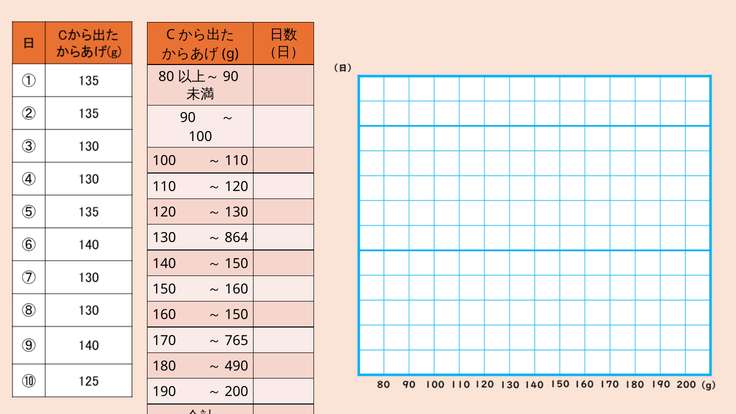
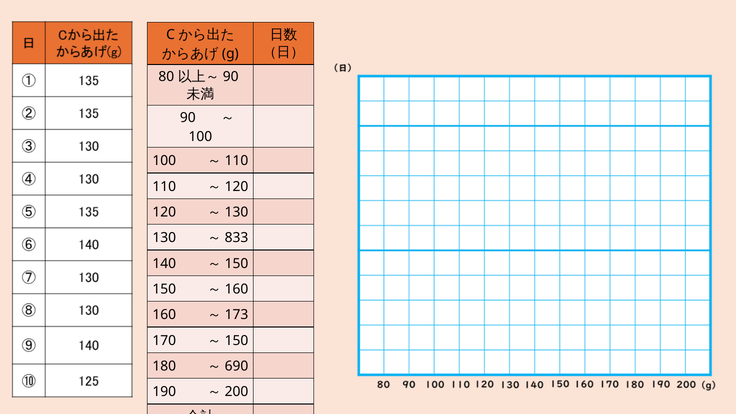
864: 864 -> 833
150 at (237, 315): 150 -> 173
765 at (237, 341): 765 -> 150
490: 490 -> 690
